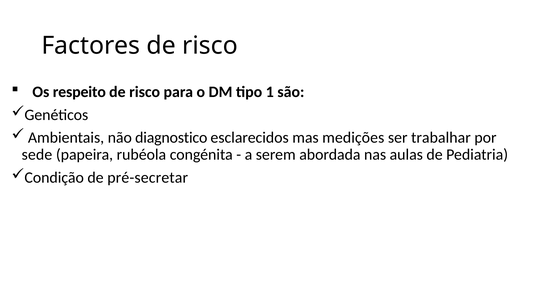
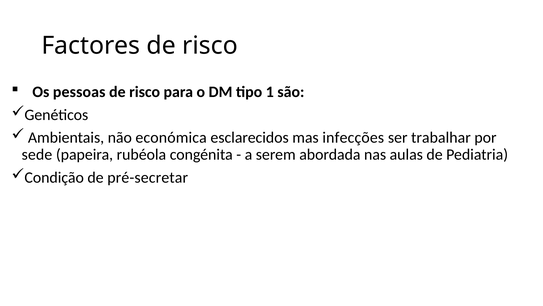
respeito: respeito -> pessoas
diagnostico: diagnostico -> económica
medições: medições -> infecções
